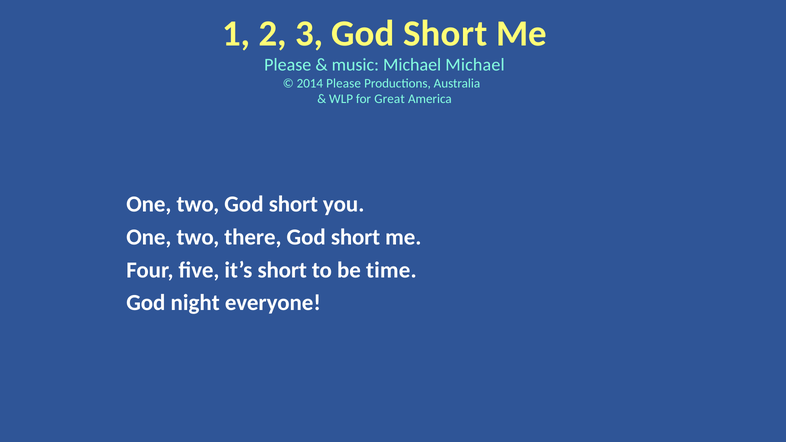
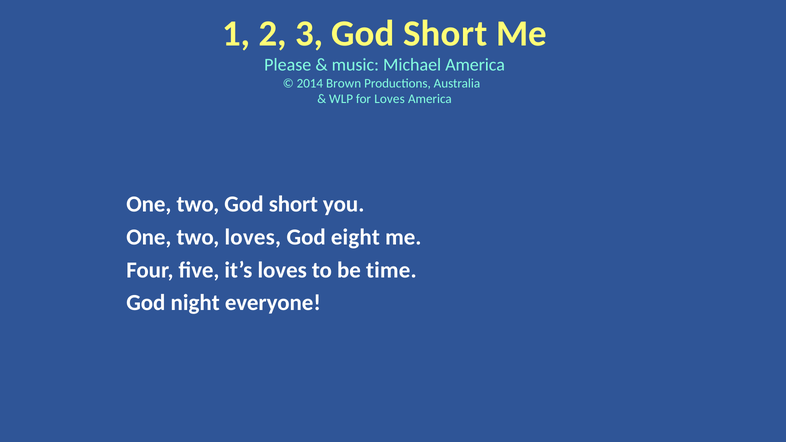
Michael Michael: Michael -> America
2014 Please: Please -> Brown
for Great: Great -> Loves
two there: there -> loves
short at (356, 237): short -> eight
it’s short: short -> loves
